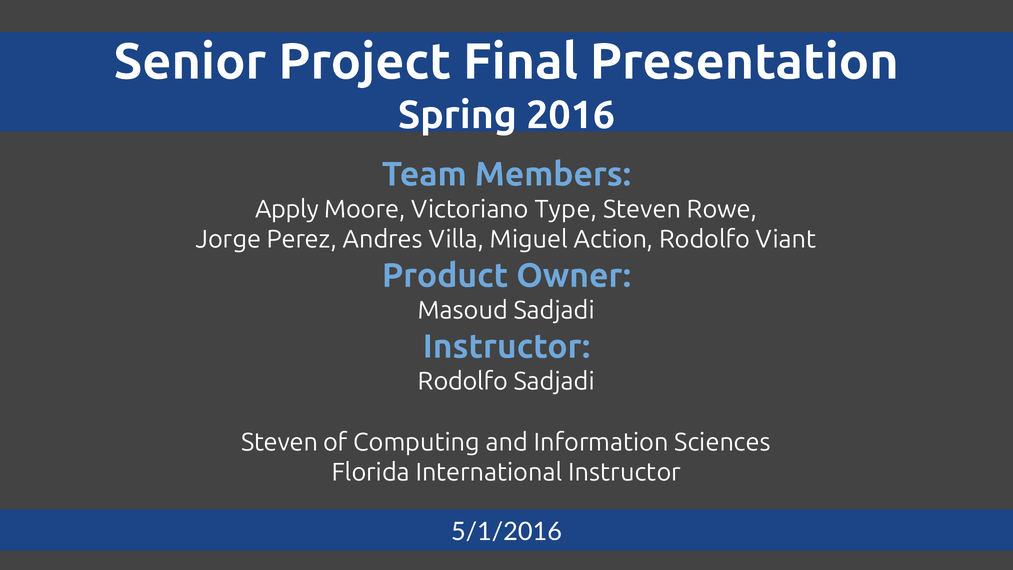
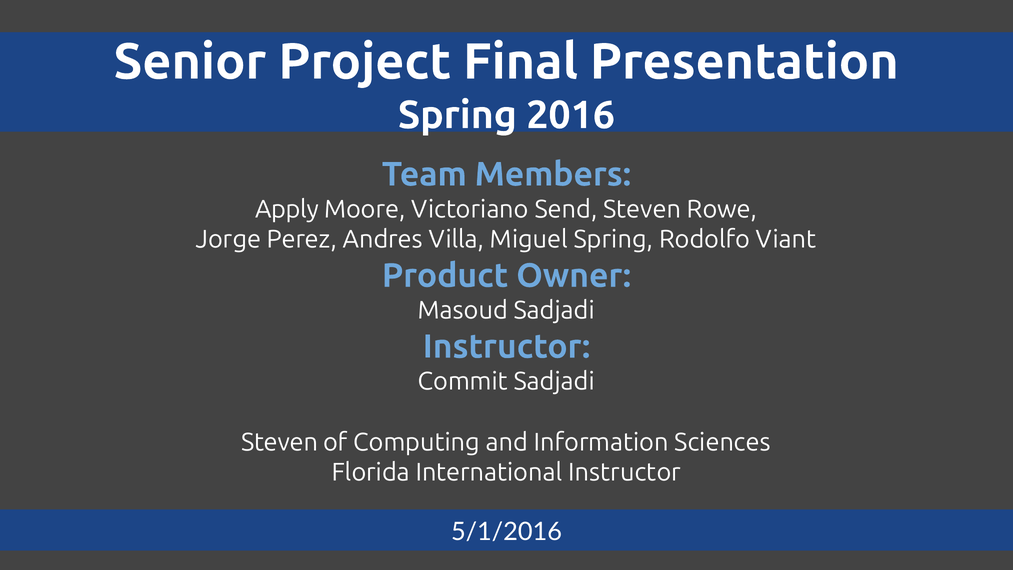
Type: Type -> Send
Miguel Action: Action -> Spring
Rodolfo at (463, 381): Rodolfo -> Commit
